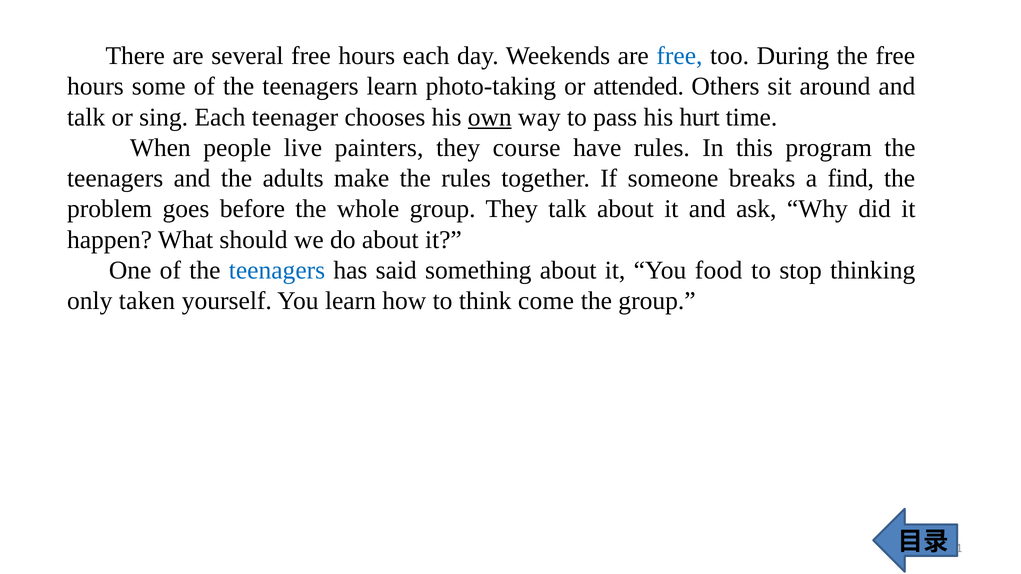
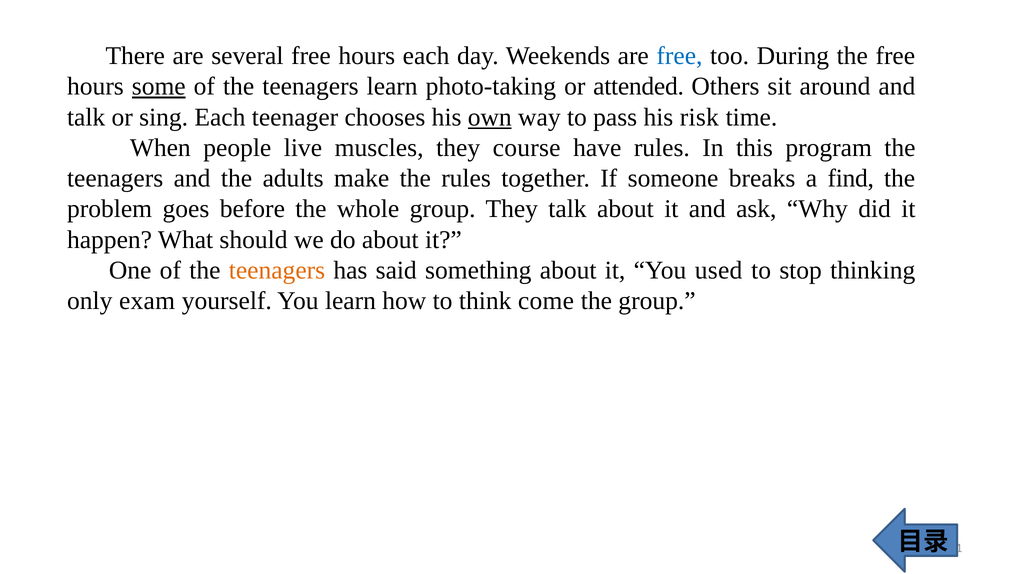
some underline: none -> present
hurt: hurt -> risk
painters: painters -> muscles
teenagers at (277, 270) colour: blue -> orange
food: food -> used
taken: taken -> exam
